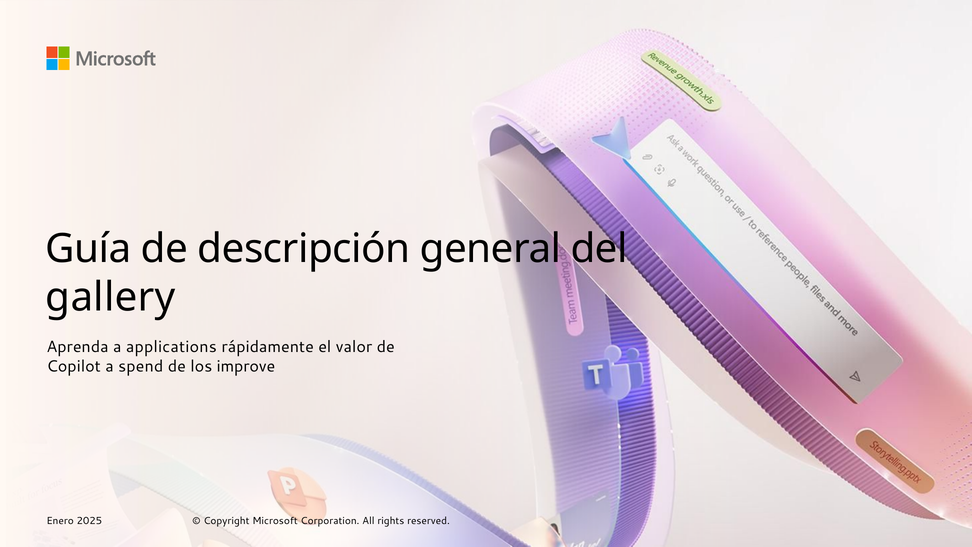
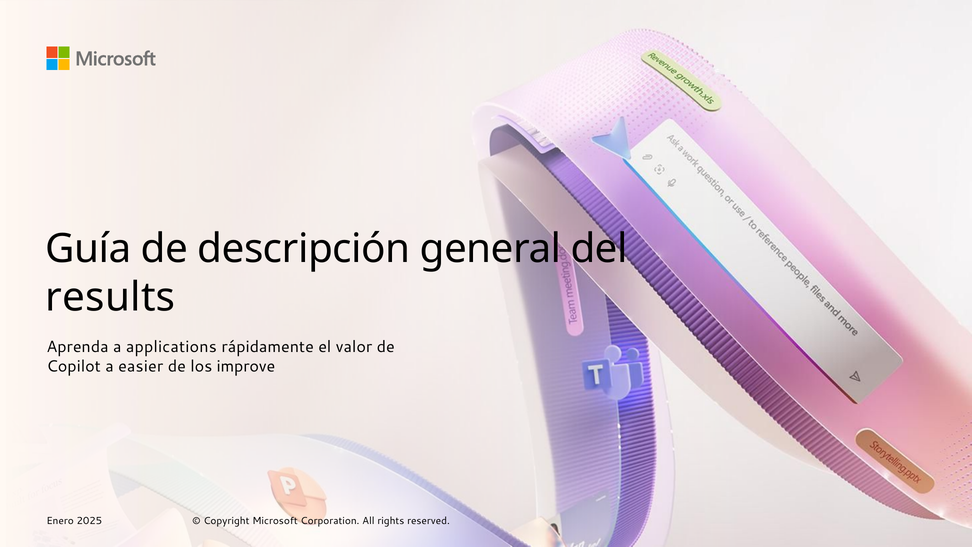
gallery: gallery -> results
spend: spend -> easier
